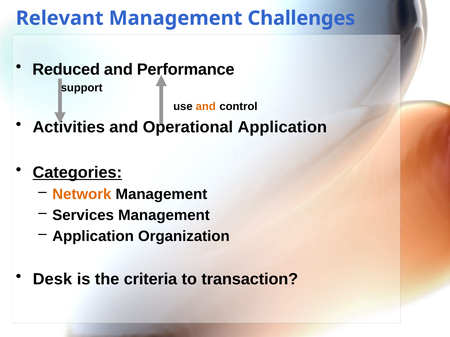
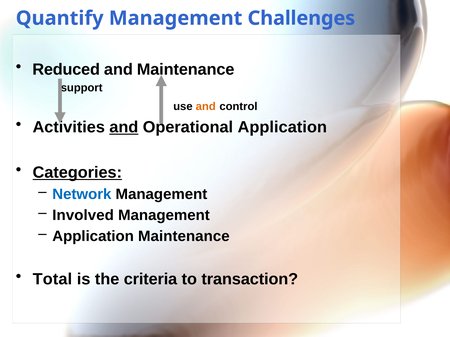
Relevant: Relevant -> Quantify
and Performance: Performance -> Maintenance
and at (124, 127) underline: none -> present
Network colour: orange -> blue
Services: Services -> Involved
Application Organization: Organization -> Maintenance
Desk: Desk -> Total
